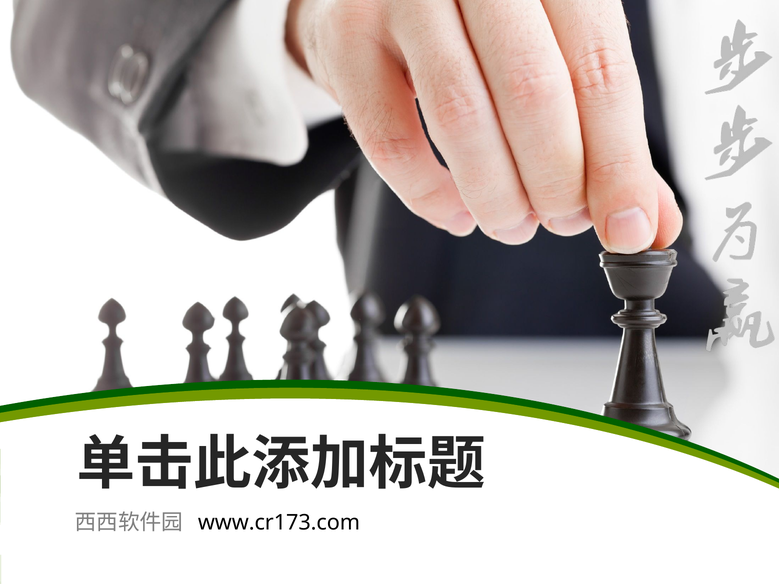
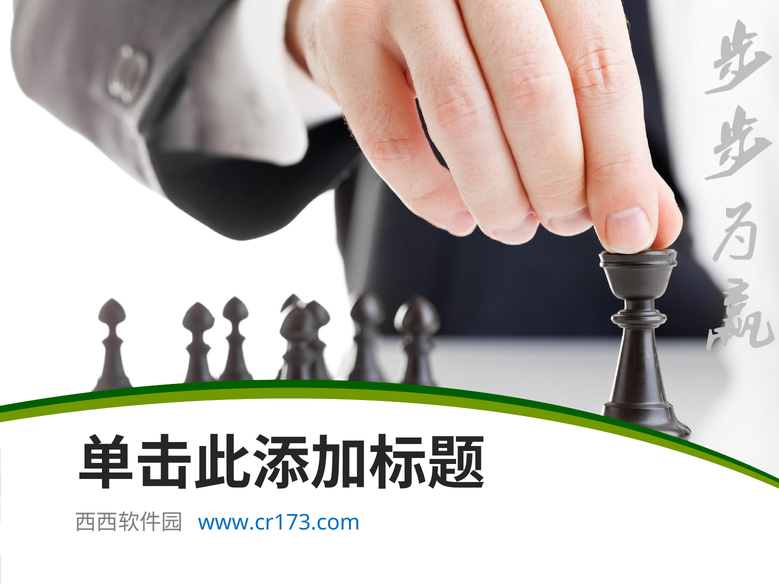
www.cr173.com colour: black -> blue
